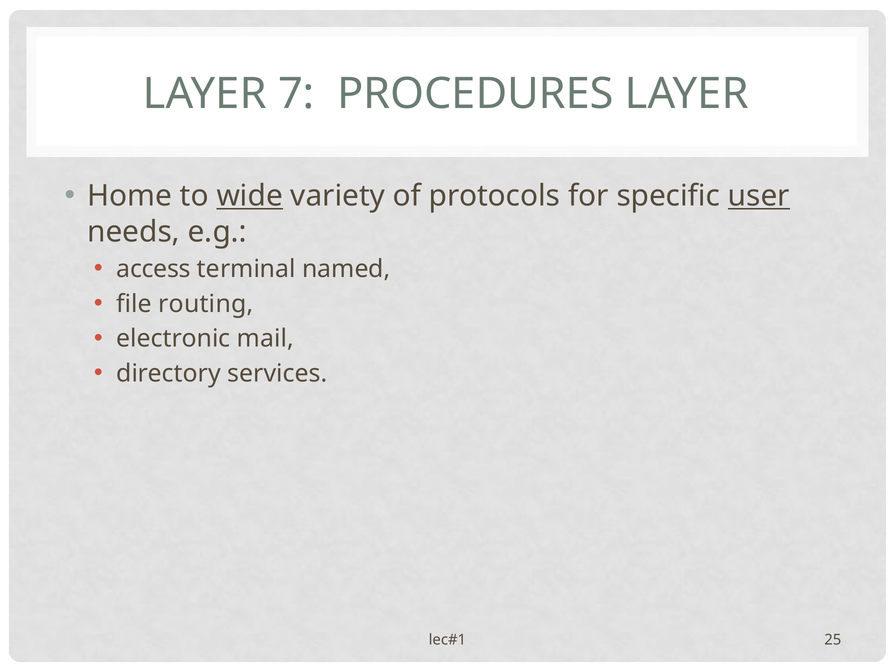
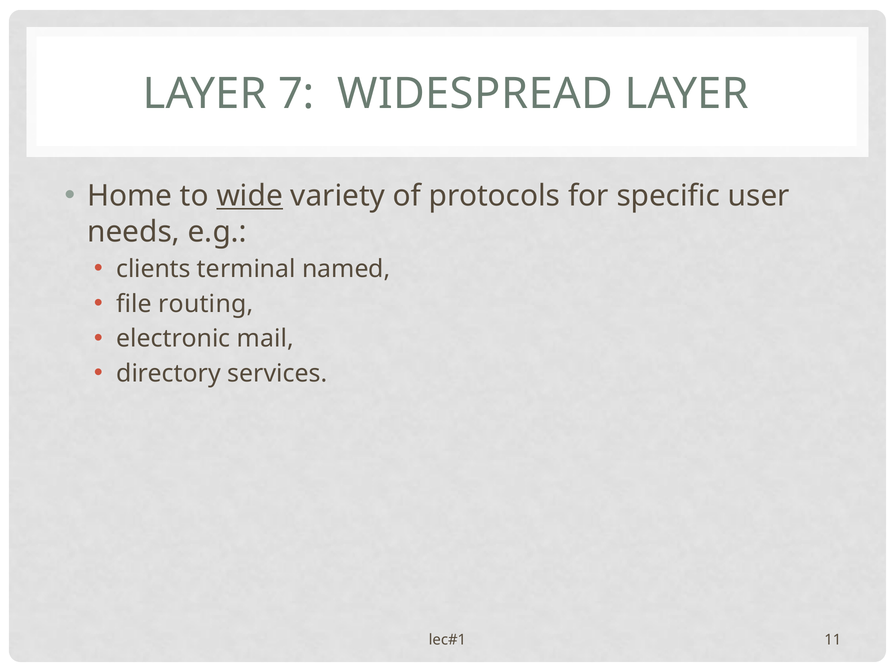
PROCEDURES: PROCEDURES -> WIDESPREAD
user underline: present -> none
access: access -> clients
25: 25 -> 11
